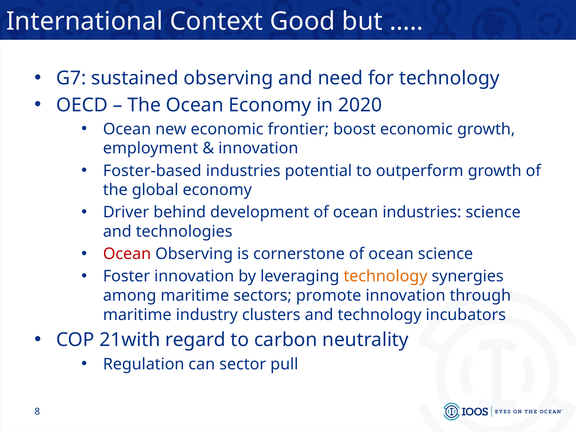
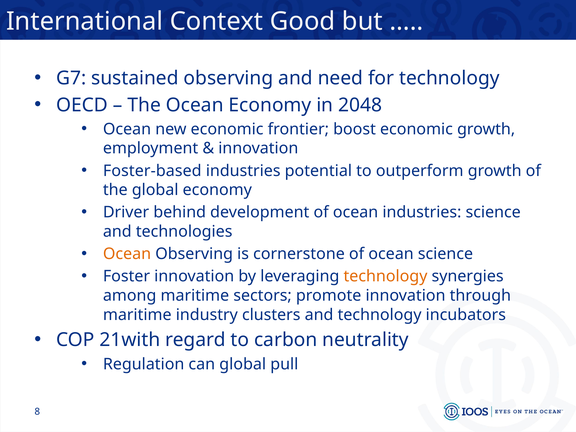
2020: 2020 -> 2048
Ocean at (127, 254) colour: red -> orange
can sector: sector -> global
